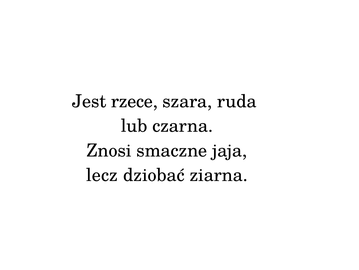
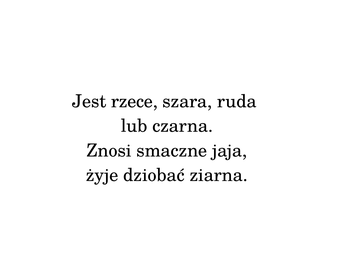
lecz: lecz -> żyje
